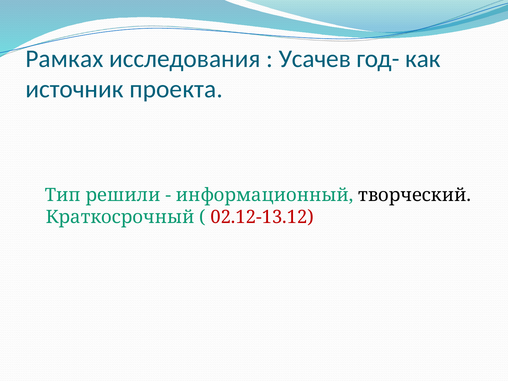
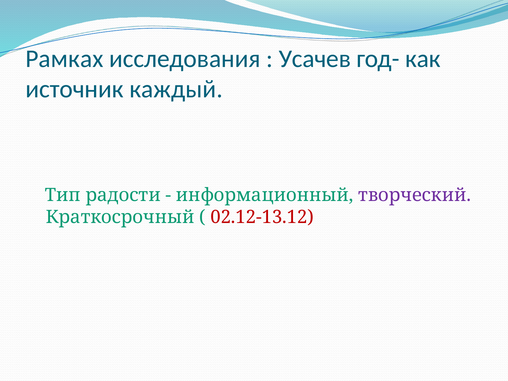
проекта: проекта -> каждый
решили: решили -> радости
творческий colour: black -> purple
